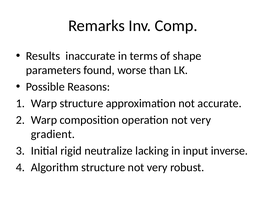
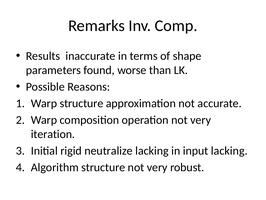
gradient: gradient -> iteration
input inverse: inverse -> lacking
